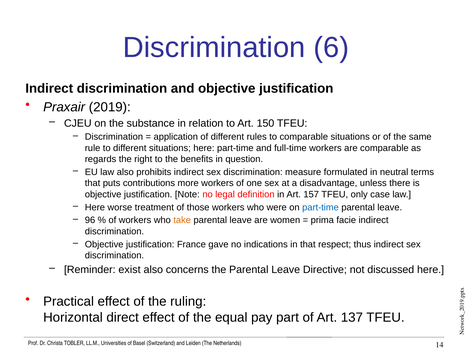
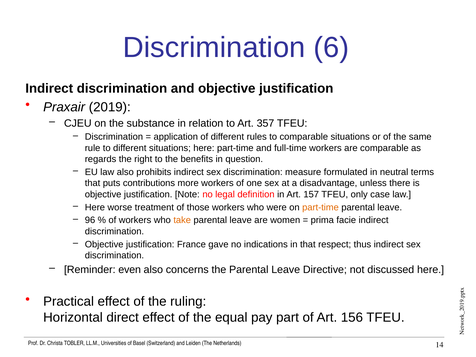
150: 150 -> 357
part-time at (320, 207) colour: blue -> orange
exist: exist -> even
137: 137 -> 156
